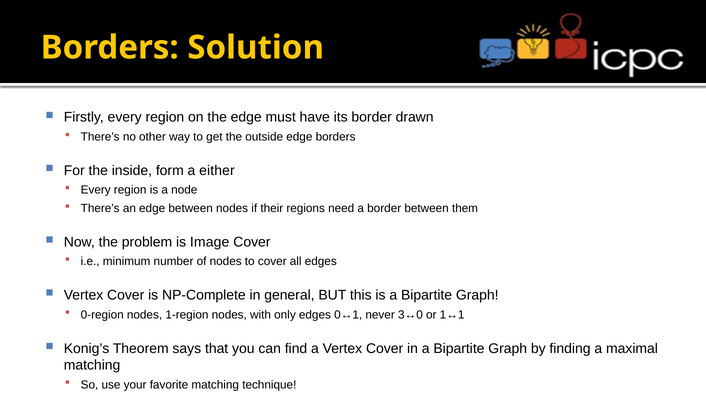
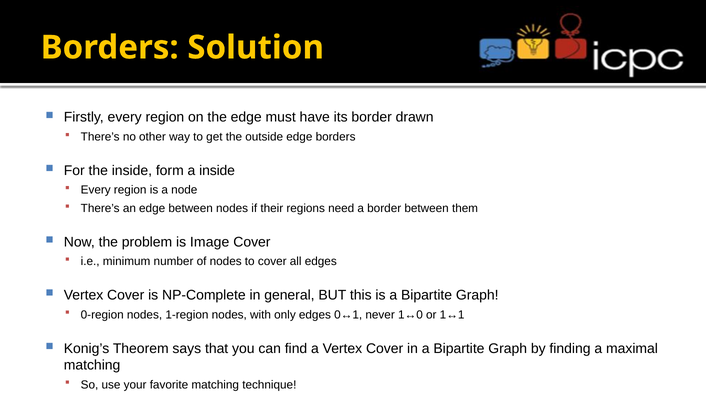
a either: either -> inside
3↔0: 3↔0 -> 1↔0
